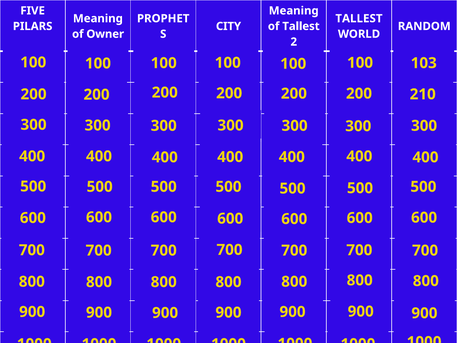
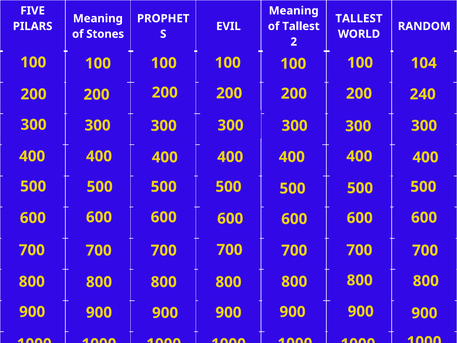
CITY: CITY -> EVIL
Owner: Owner -> Stones
103: 103 -> 104
210: 210 -> 240
